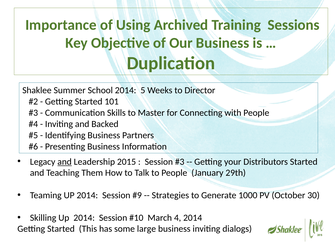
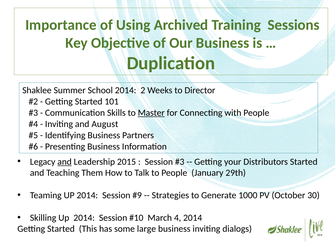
5: 5 -> 2
Master underline: none -> present
Backed: Backed -> August
